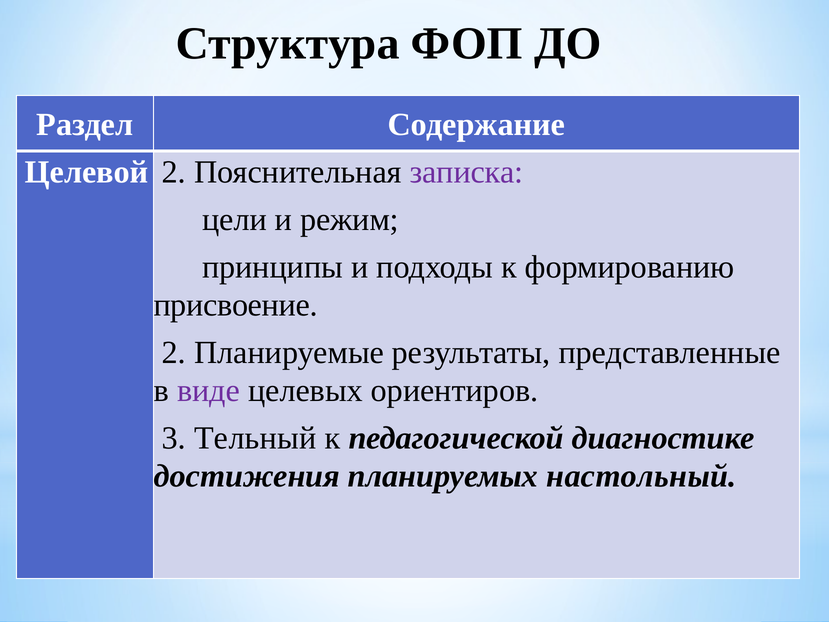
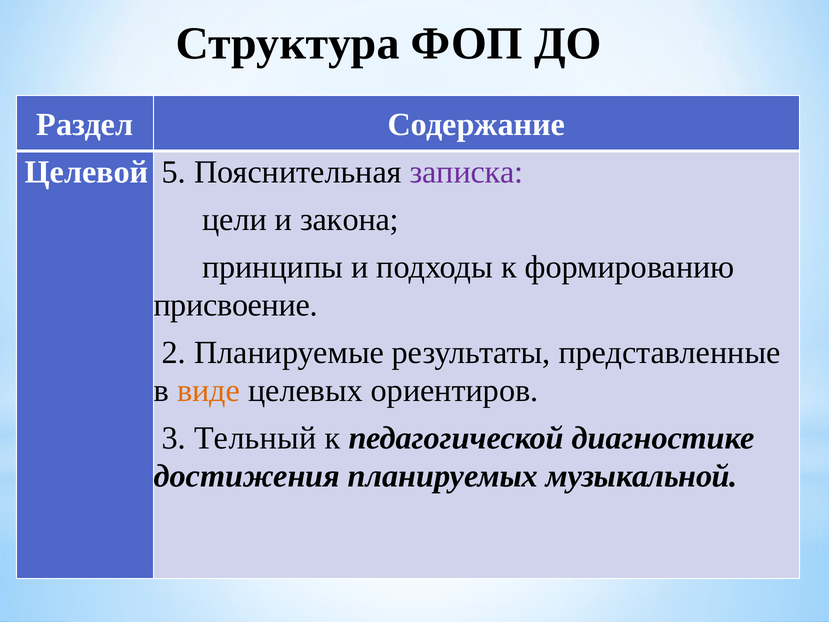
Целевой 2: 2 -> 5
режим: режим -> закона
виде colour: purple -> orange
настольный: настольный -> музыкальной
